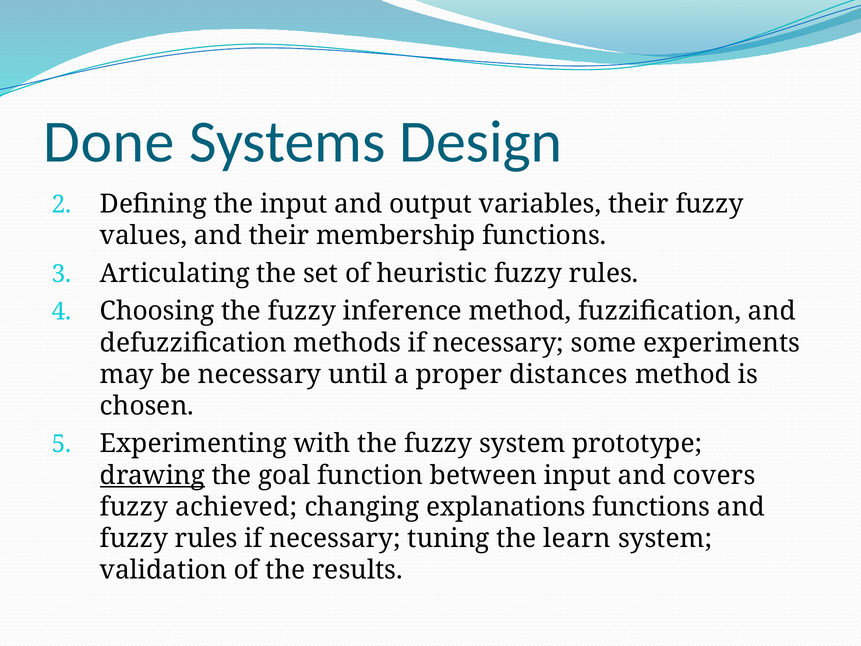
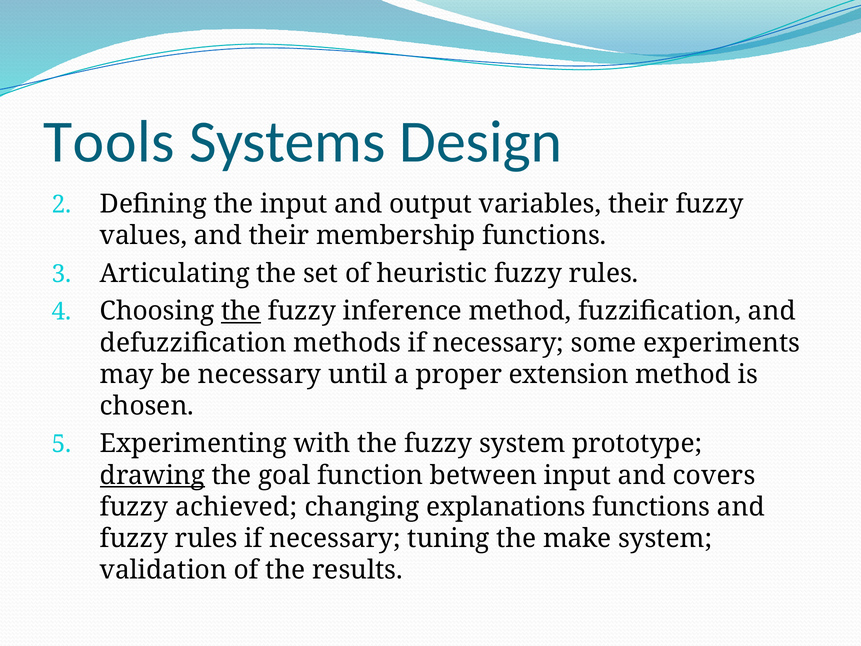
Done: Done -> Tools
the at (241, 311) underline: none -> present
distances: distances -> extension
learn: learn -> make
